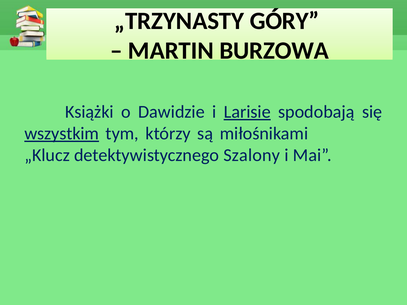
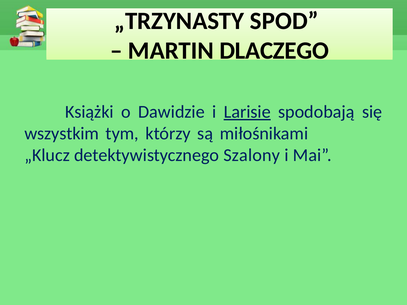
GÓRY: GÓRY -> SPOD
BURZOWA: BURZOWA -> DLACZEGO
wszystkim underline: present -> none
